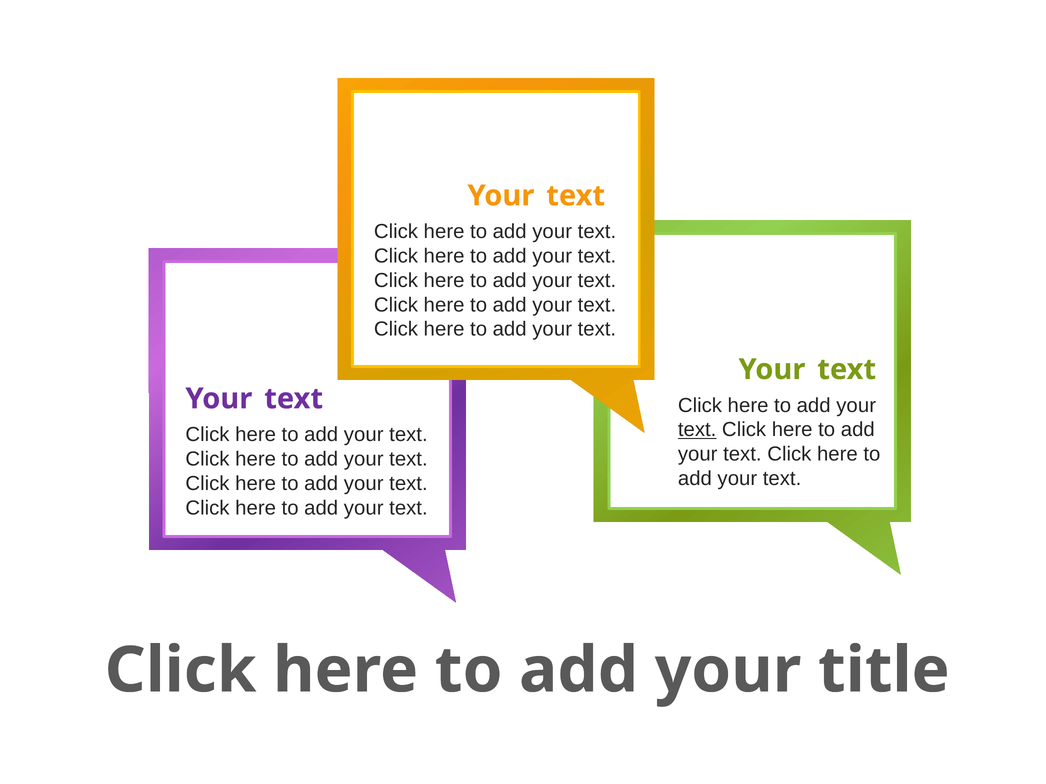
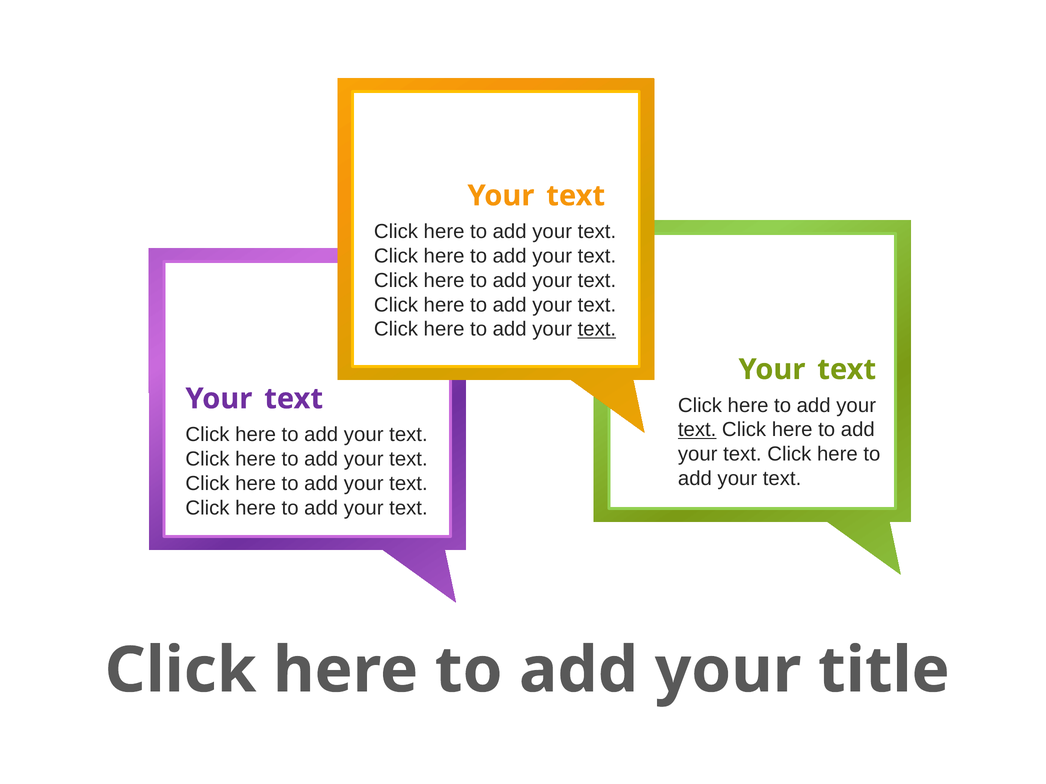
text at (597, 329) underline: none -> present
